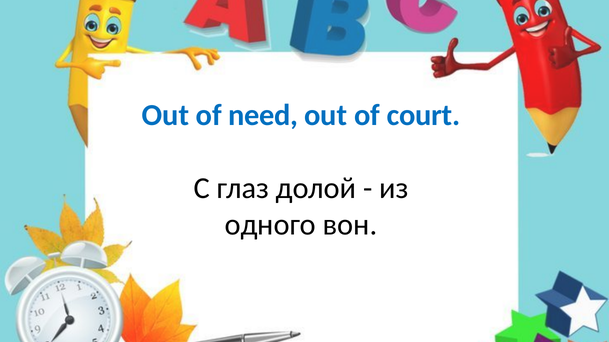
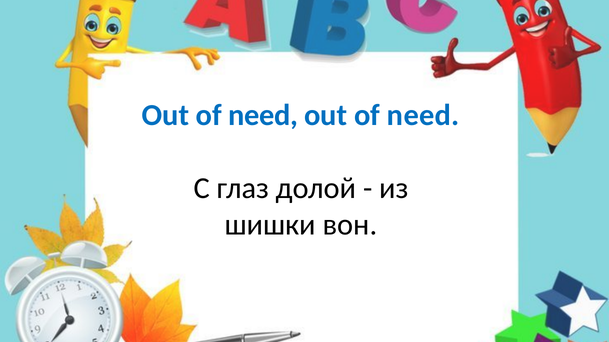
court at (424, 115): court -> need
одного: одного -> шишки
